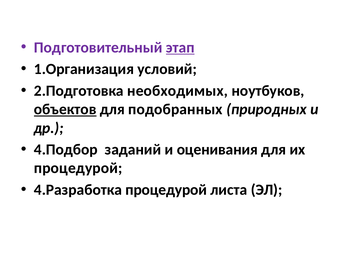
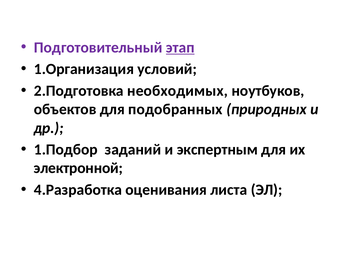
объектов underline: present -> none
4.Подбор: 4.Подбор -> 1.Подбор
оценивания: оценивания -> экспертным
процедурой at (78, 168): процедурой -> электронной
4.Разработка процедурой: процедурой -> оценивания
